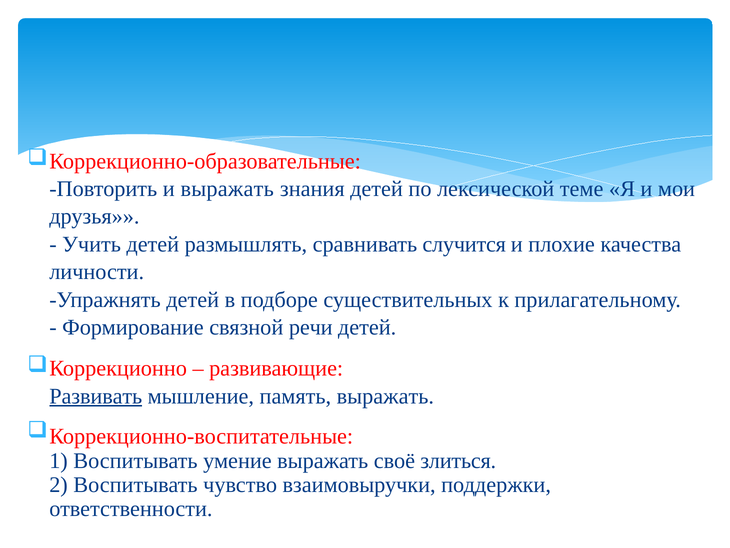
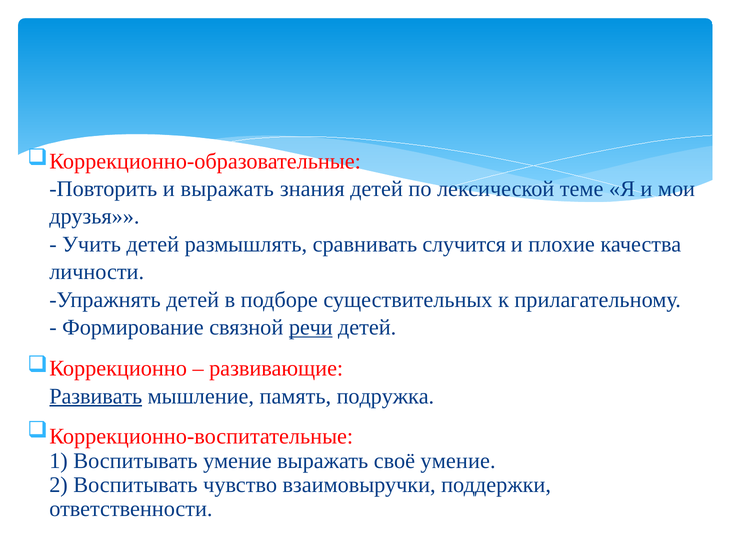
речи underline: none -> present
память выражать: выражать -> подружка
своё злиться: злиться -> умение
